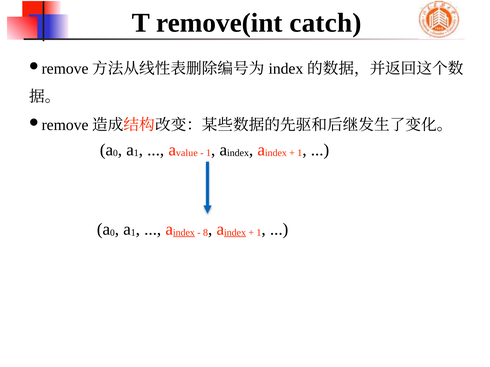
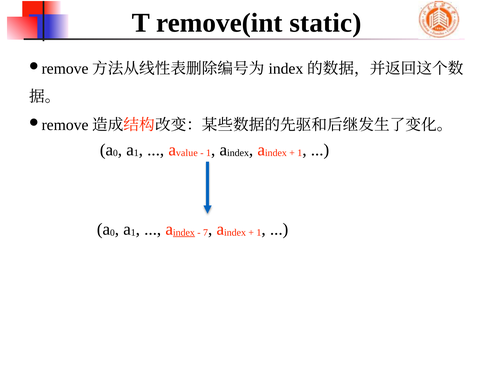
catch: catch -> static
8: 8 -> 7
index at (235, 233) underline: present -> none
